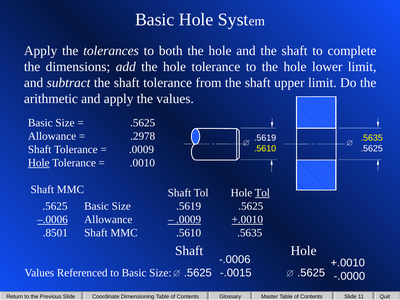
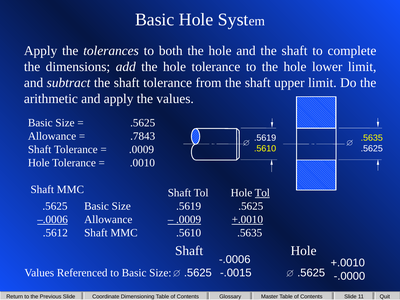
.2978: .2978 -> .7843
Hole at (39, 163) underline: present -> none
.8501: .8501 -> .5612
